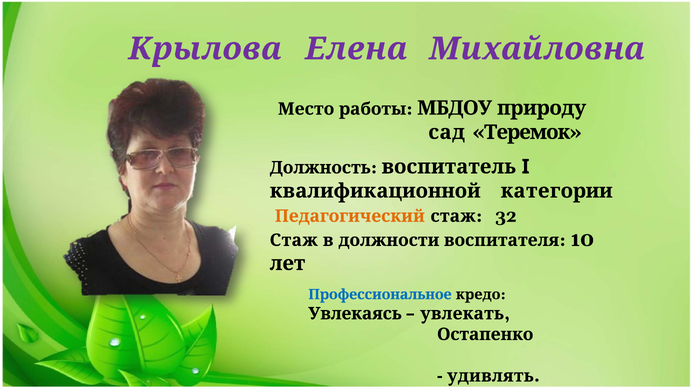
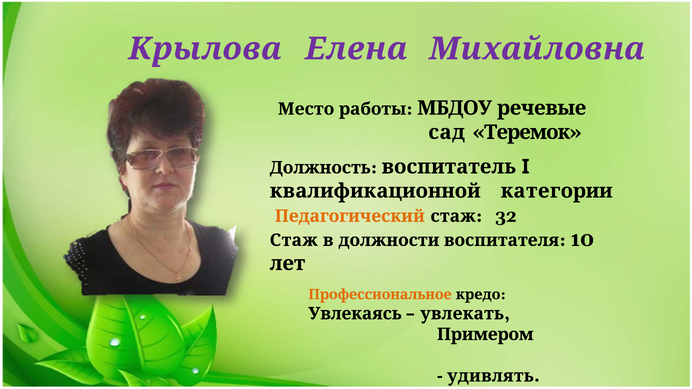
природу: природу -> речевые
Профессиональное colour: blue -> orange
Остапенко: Остапенко -> Примером
